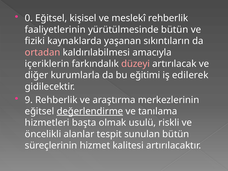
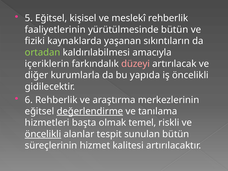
0: 0 -> 5
ortadan colour: pink -> light green
eğitimi: eğitimi -> yapıda
iş edilerek: edilerek -> öncelikli
9: 9 -> 6
usulü: usulü -> temel
öncelikli at (43, 134) underline: none -> present
